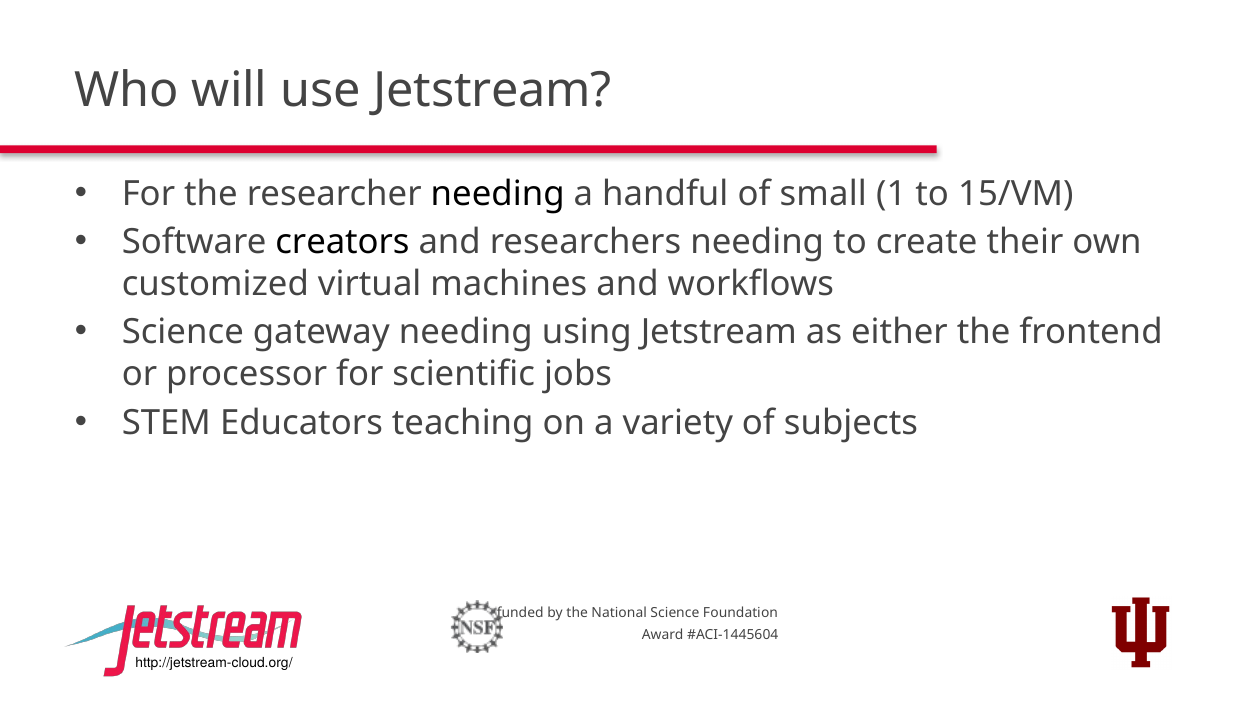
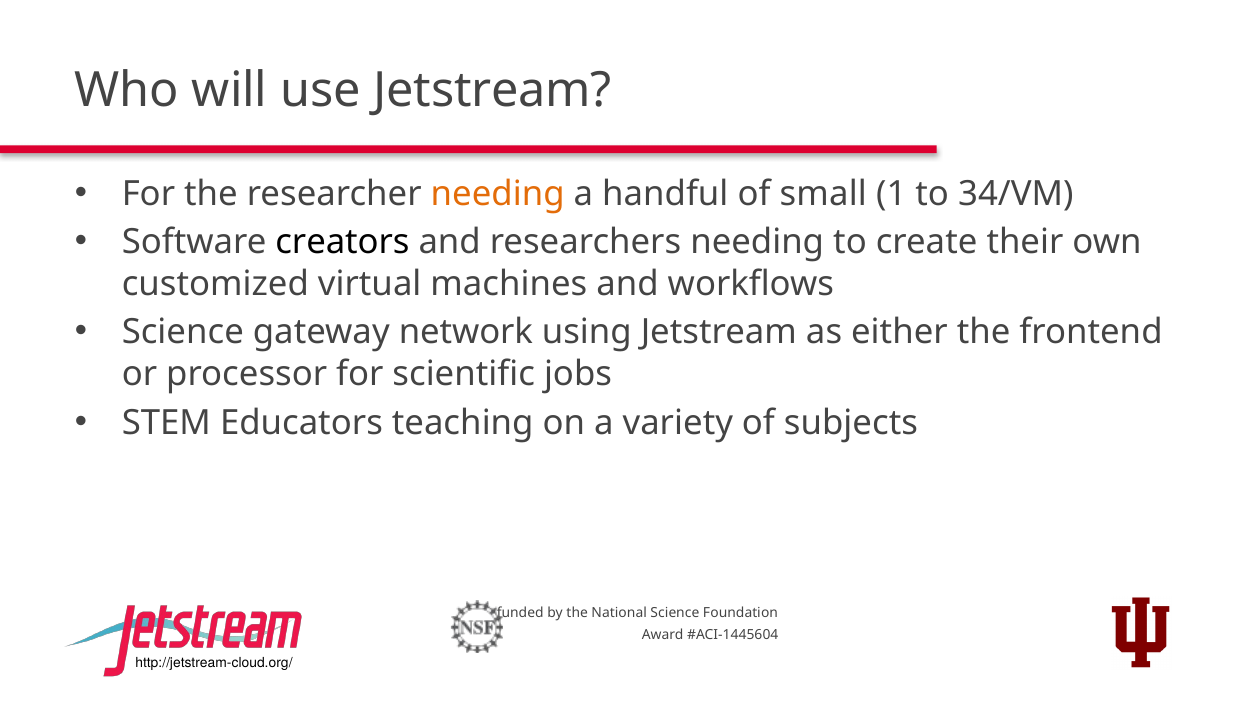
needing at (498, 193) colour: black -> orange
15/VM: 15/VM -> 34/VM
gateway needing: needing -> network
